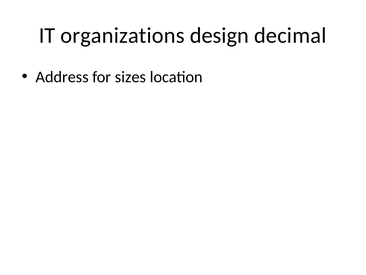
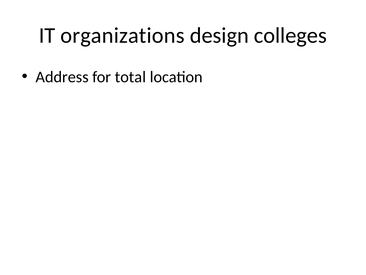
decimal: decimal -> colleges
sizes: sizes -> total
